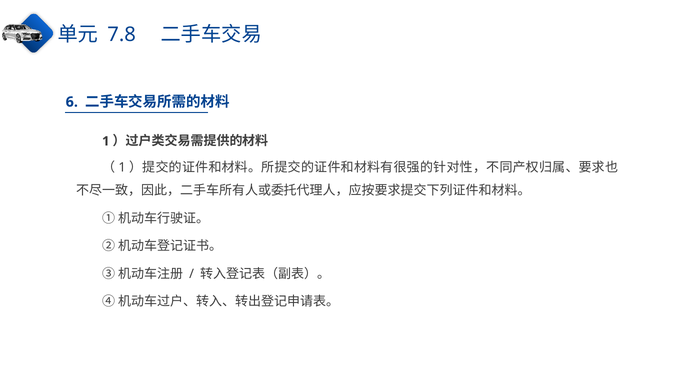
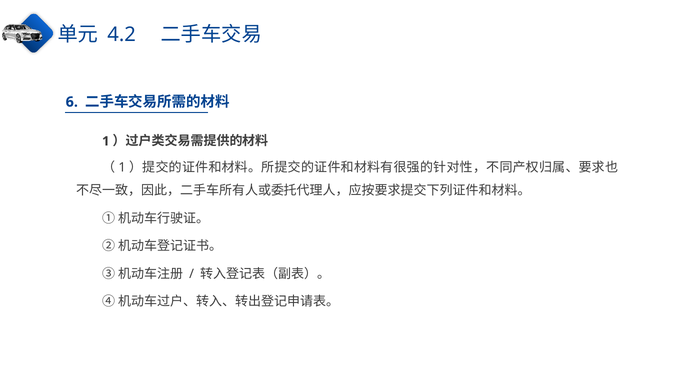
7.8: 7.8 -> 4.2
